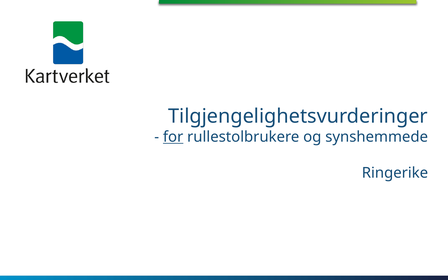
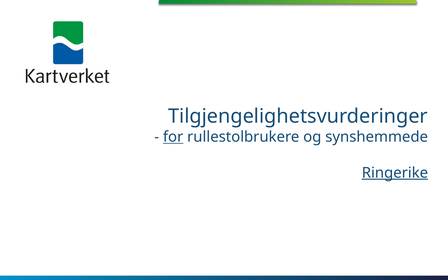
Ringerike underline: none -> present
